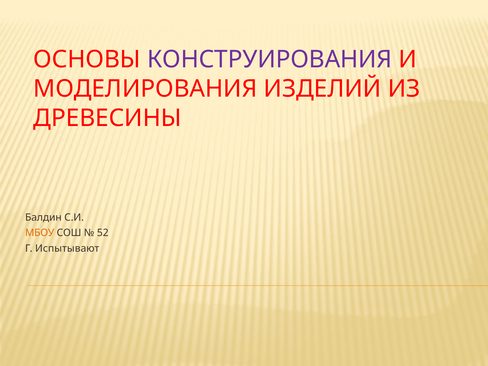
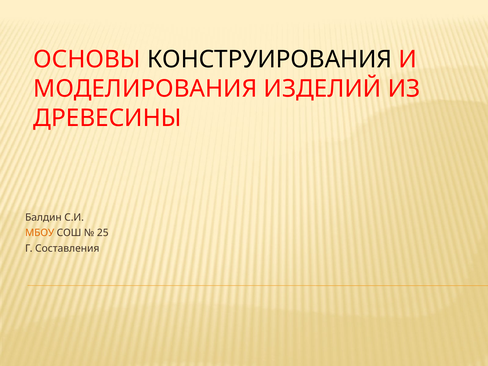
КОНСТРУИРОВАНИЯ colour: purple -> black
52: 52 -> 25
Испытывают: Испытывают -> Составления
